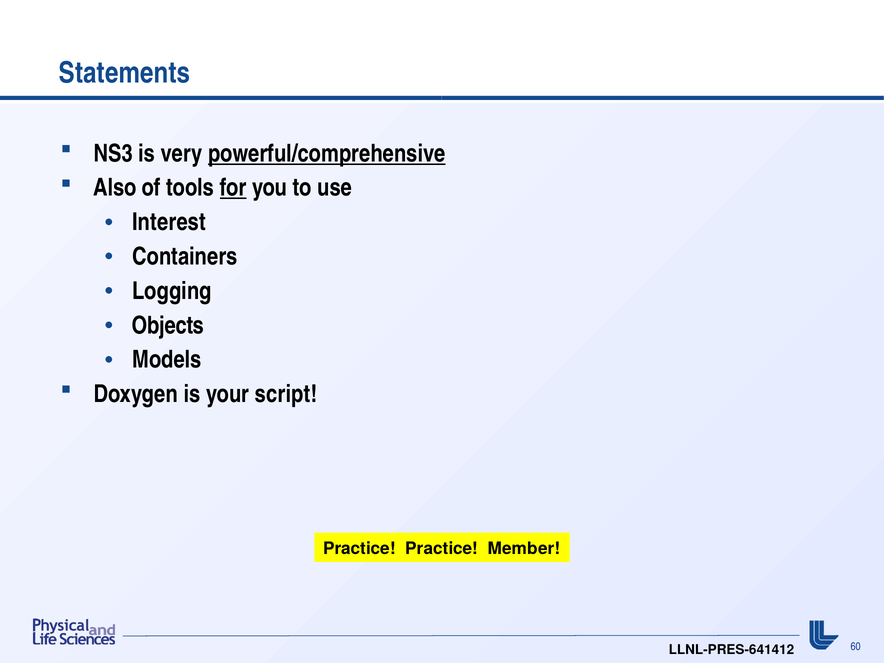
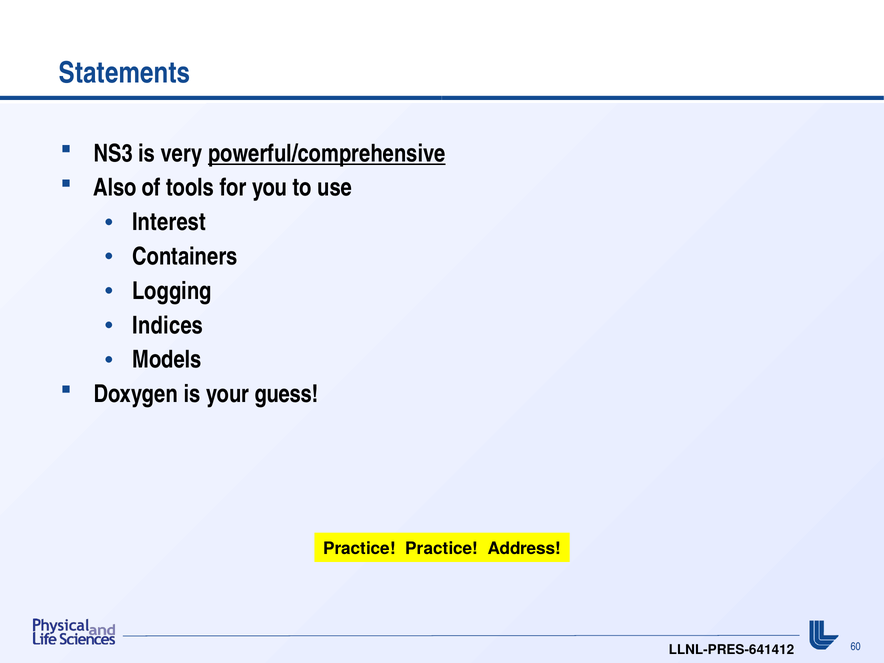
for underline: present -> none
Objects: Objects -> Indices
script: script -> guess
Member: Member -> Address
